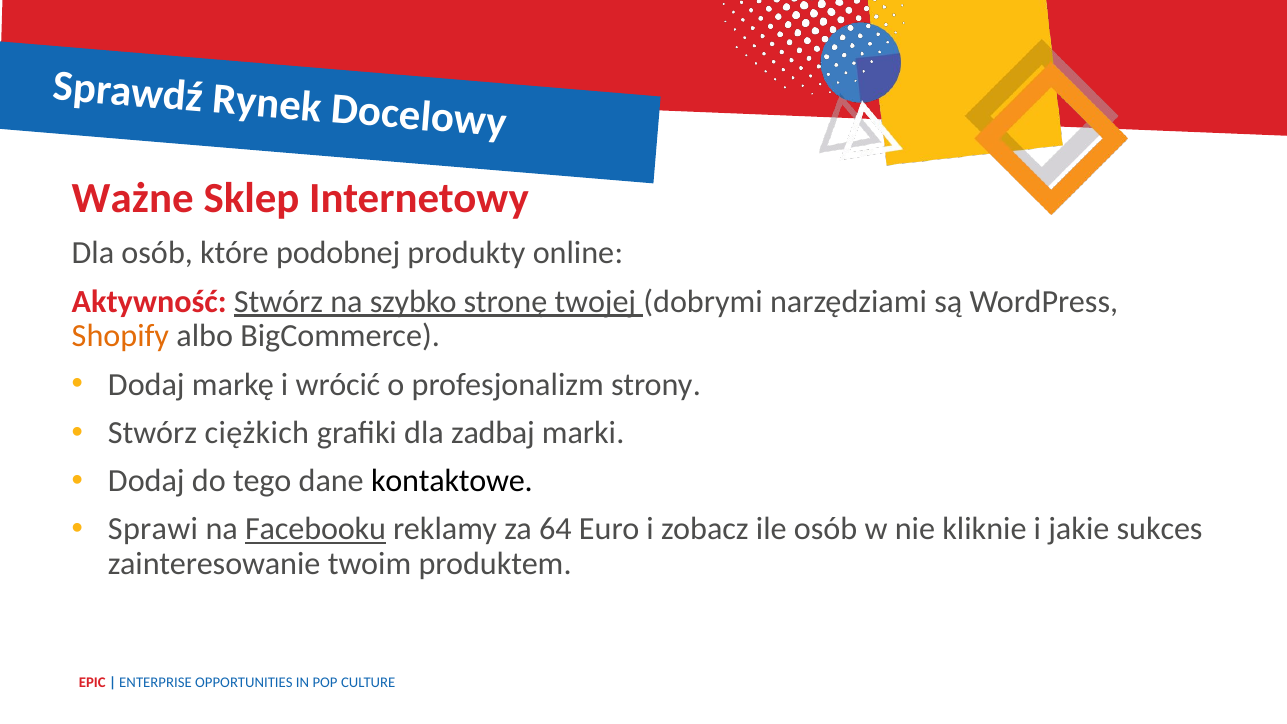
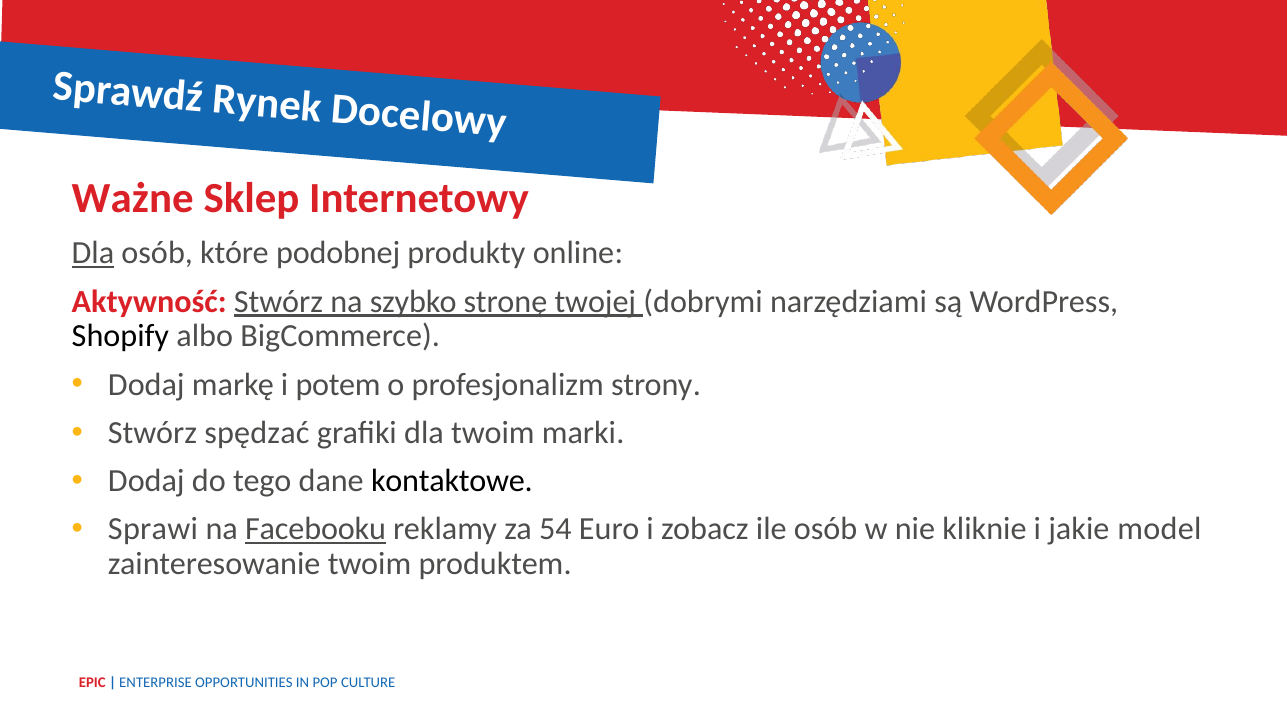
Dla at (93, 253) underline: none -> present
Shopify colour: orange -> black
wrócić: wrócić -> potem
ciężkich: ciężkich -> spędzać
dla zadbaj: zadbaj -> twoim
64: 64 -> 54
sukces: sukces -> model
